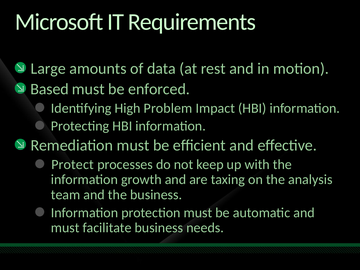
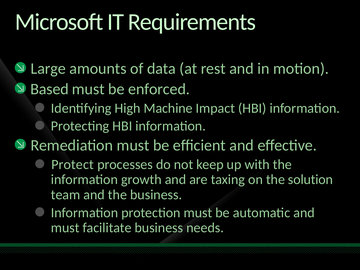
Problem: Problem -> Machine
analysis: analysis -> solution
